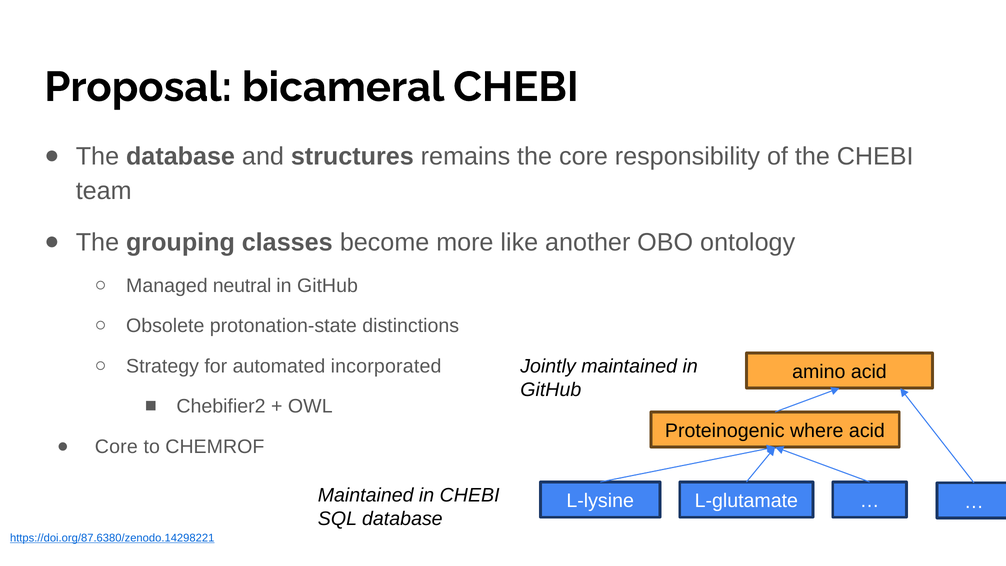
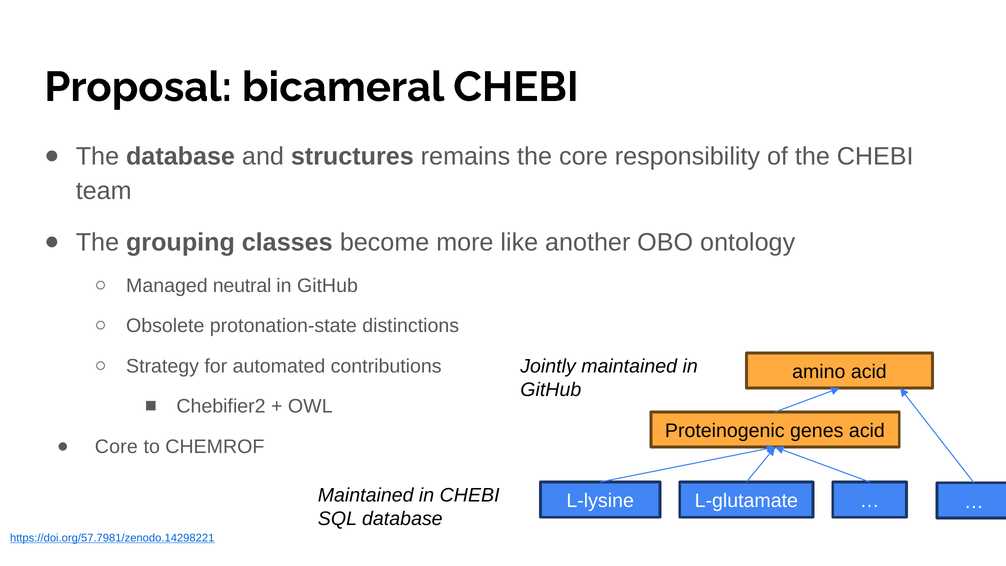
incorporated: incorporated -> contributions
where: where -> genes
https://doi.org/87.6380/zenodo.14298221: https://doi.org/87.6380/zenodo.14298221 -> https://doi.org/57.7981/zenodo.14298221
